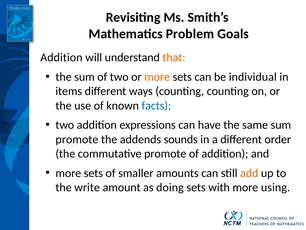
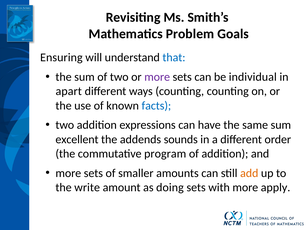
Addition at (61, 57): Addition -> Ensuring
that colour: orange -> blue
more at (157, 77) colour: orange -> purple
items: items -> apart
promote at (77, 139): promote -> excellent
commutative promote: promote -> program
using: using -> apply
